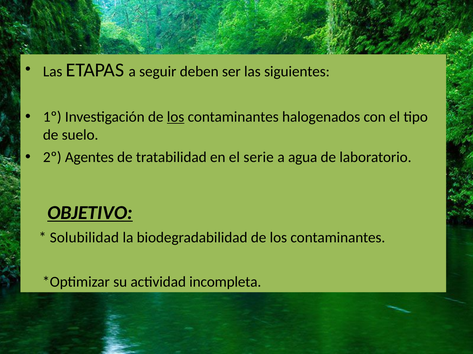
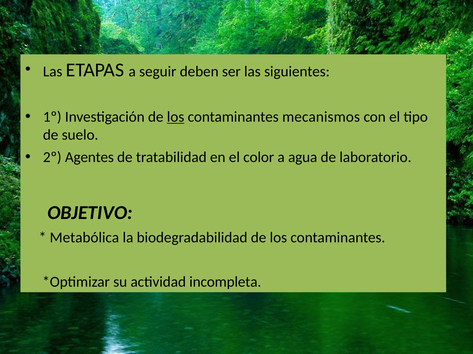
halogenados: halogenados -> mecanismos
serie: serie -> color
OBJETIVO underline: present -> none
Solubilidad: Solubilidad -> Metabólica
